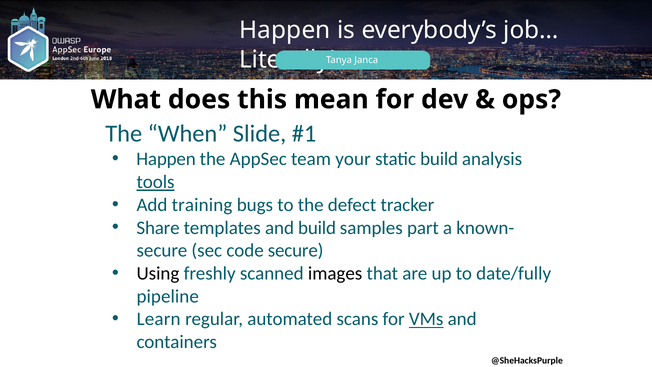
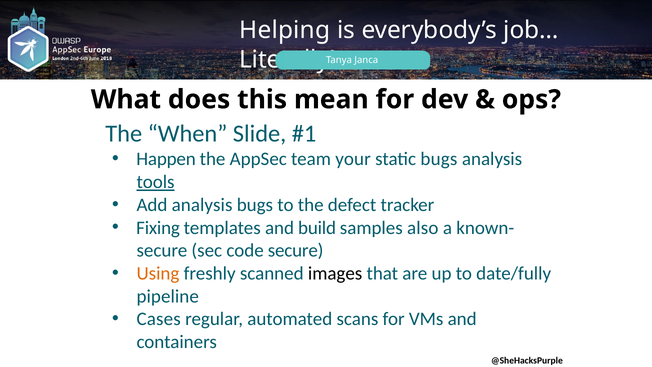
Happen at (285, 30): Happen -> Helping
static build: build -> bugs
Add training: training -> analysis
Share: Share -> Fixing
part: part -> also
Using colour: black -> orange
Learn: Learn -> Cases
VMs underline: present -> none
